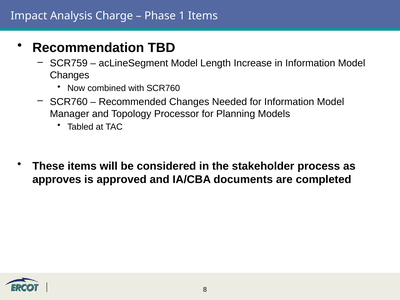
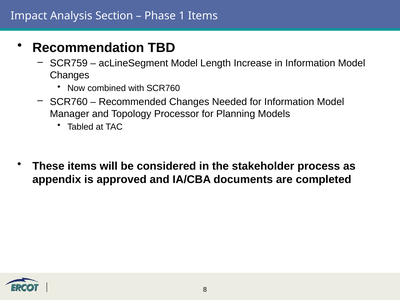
Charge: Charge -> Section
approves: approves -> appendix
